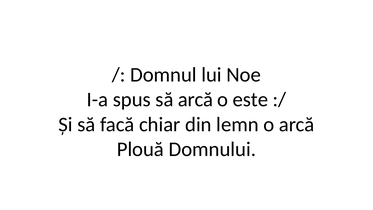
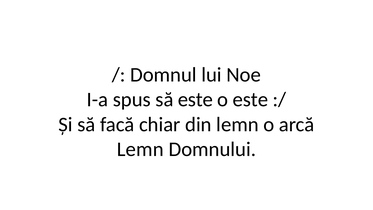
să arcă: arcă -> este
Plouă at (140, 149): Plouă -> Lemn
